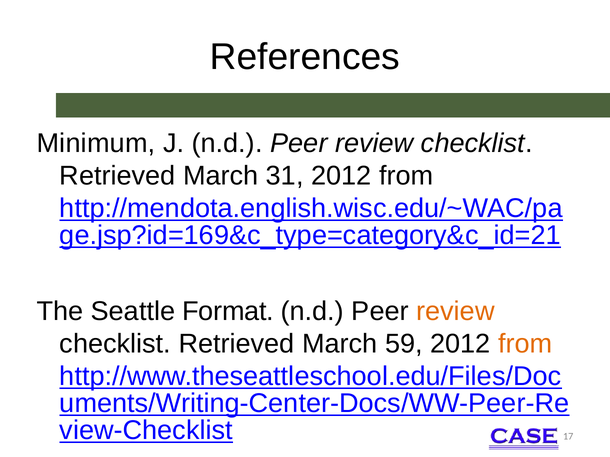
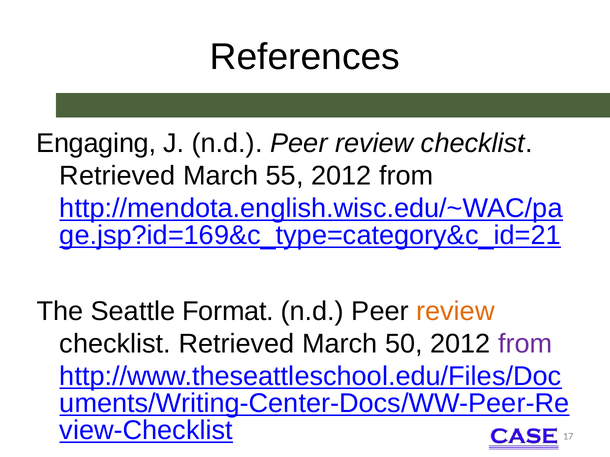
Minimum: Minimum -> Engaging
31: 31 -> 55
59: 59 -> 50
from at (525, 344) colour: orange -> purple
